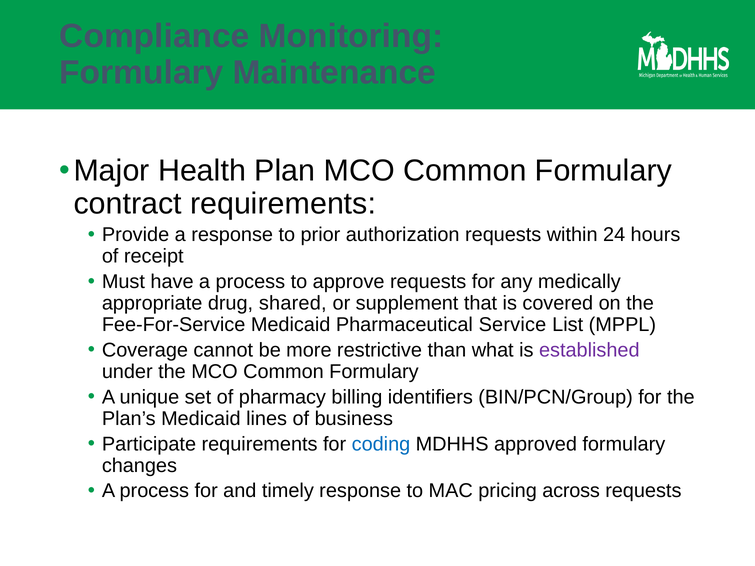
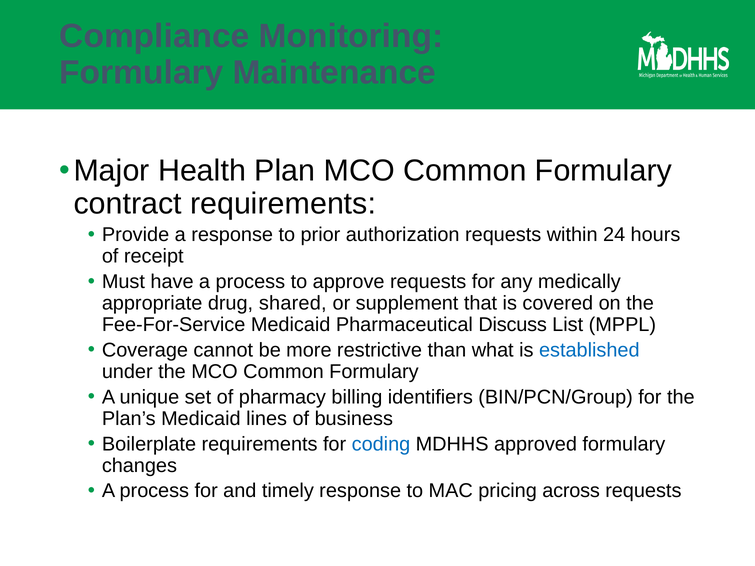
Service: Service -> Discuss
established colour: purple -> blue
Participate: Participate -> Boilerplate
